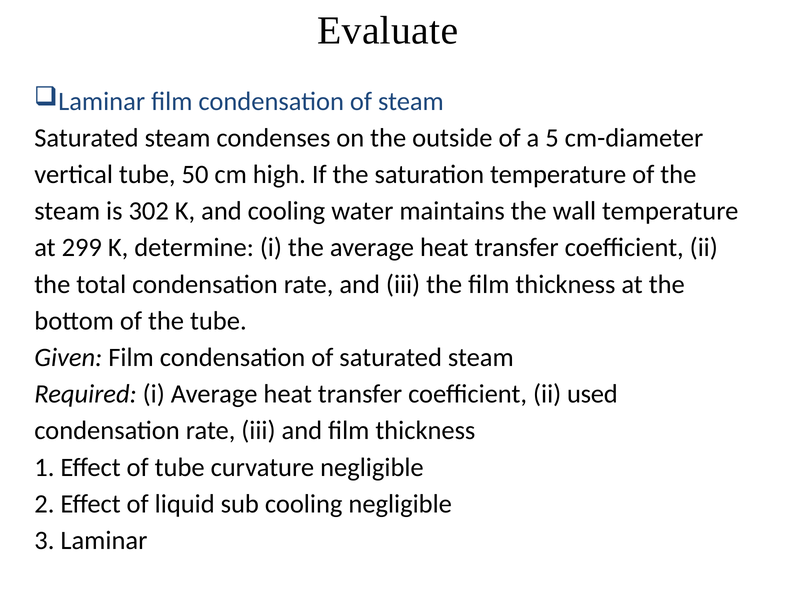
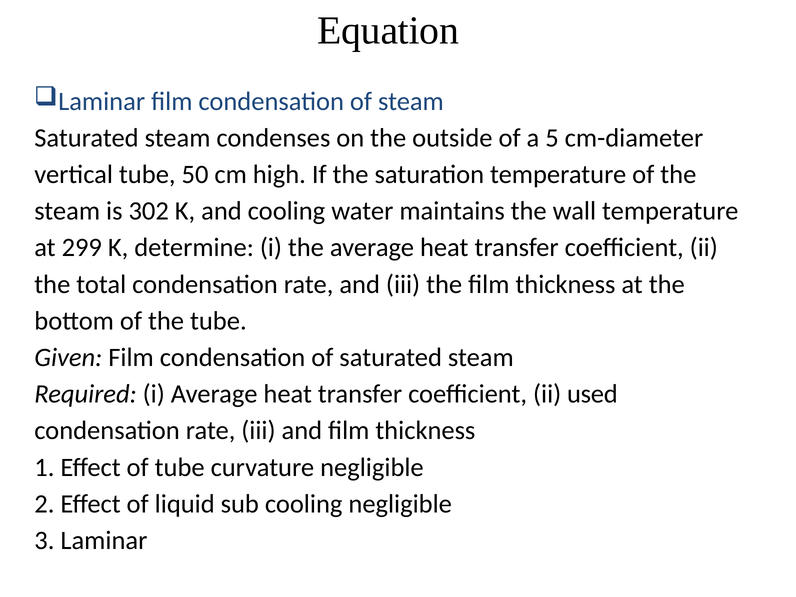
Evaluate: Evaluate -> Equation
